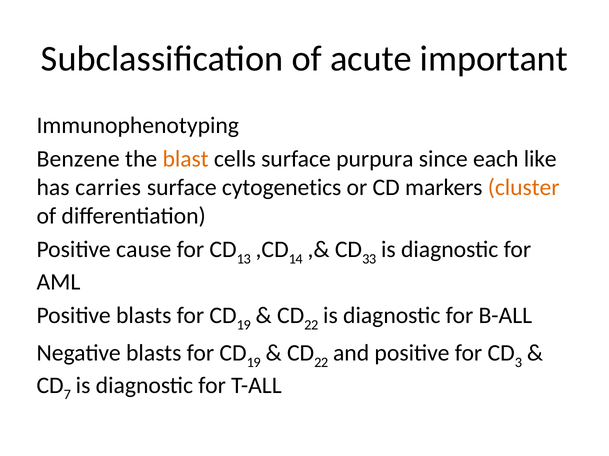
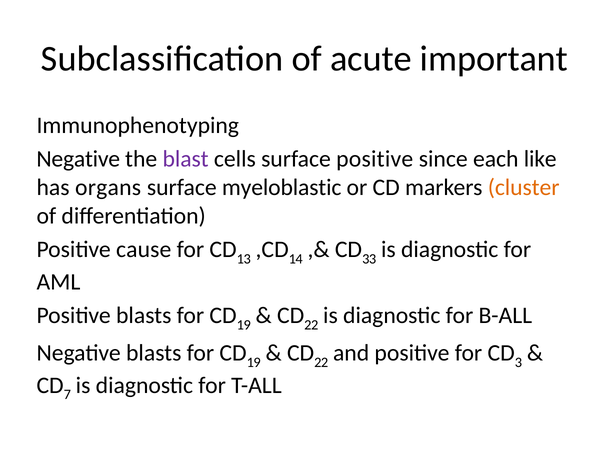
Benzene at (78, 159): Benzene -> Negative
blast colour: orange -> purple
surface purpura: purpura -> positive
carries: carries -> organs
cytogenetics: cytogenetics -> myeloblastic
